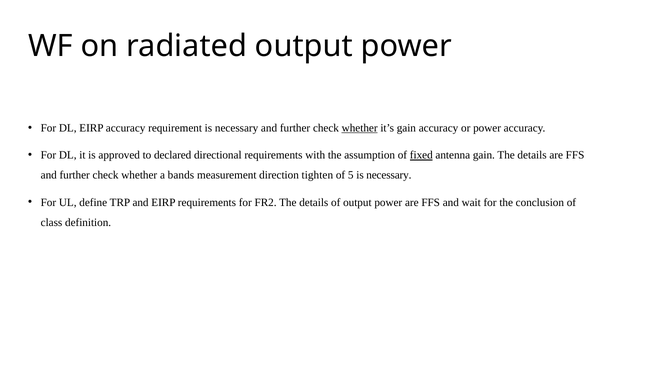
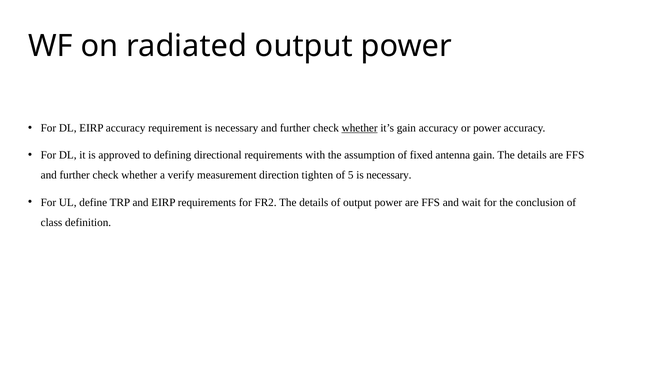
declared: declared -> defining
fixed underline: present -> none
bands: bands -> verify
